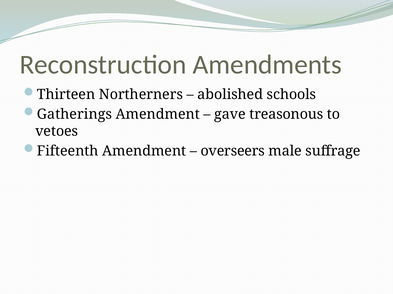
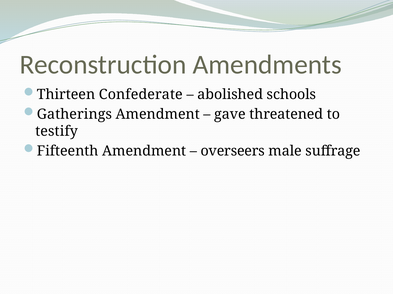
Northerners: Northerners -> Confederate
treasonous: treasonous -> threatened
vetoes: vetoes -> testify
